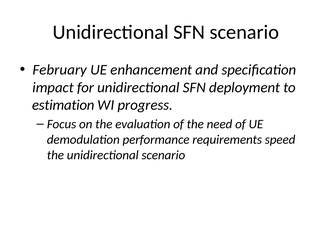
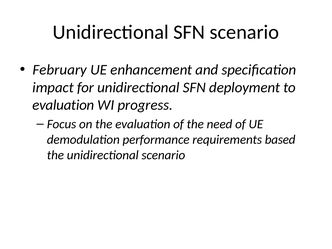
estimation at (63, 105): estimation -> evaluation
speed: speed -> based
